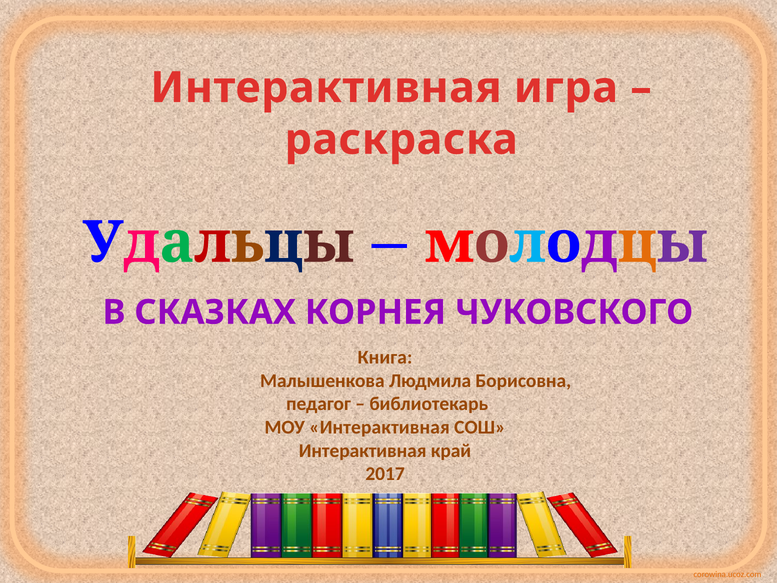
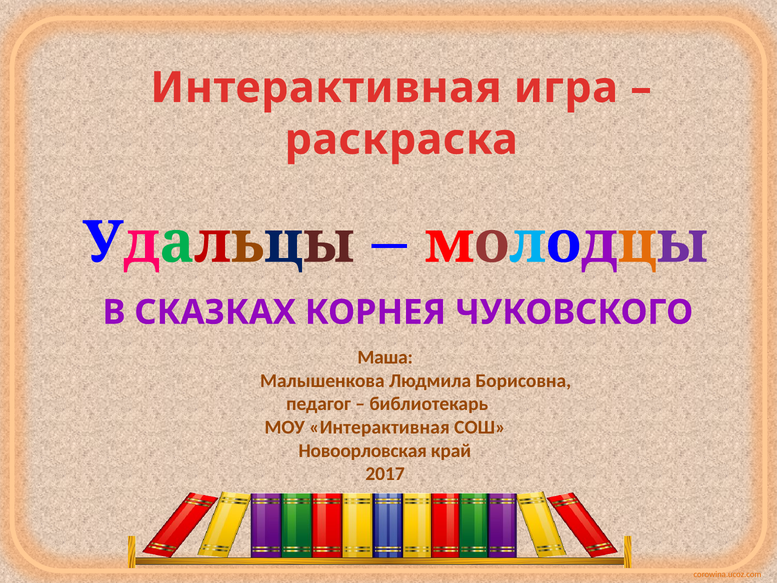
Книга: Книга -> Маша
Интерактивная at (363, 450): Интерактивная -> Новоорловская
